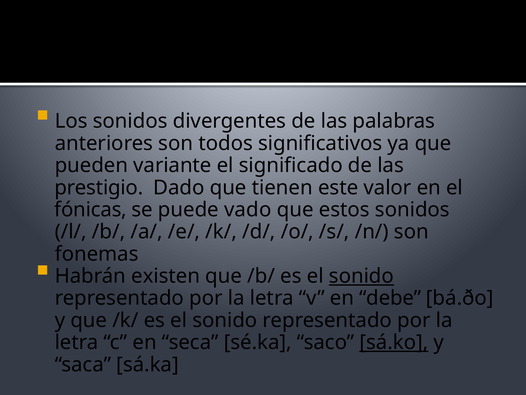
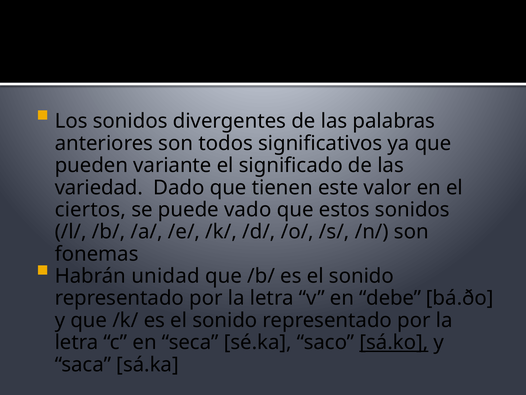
prestigio: prestigio -> variedad
fónicas: fónicas -> ciertos
existen: existen -> unidad
sonido at (361, 276) underline: present -> none
